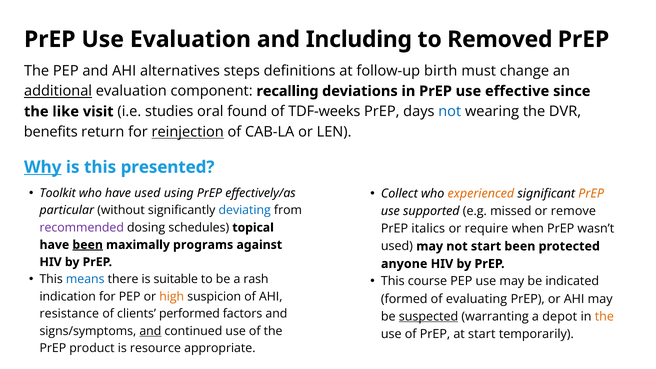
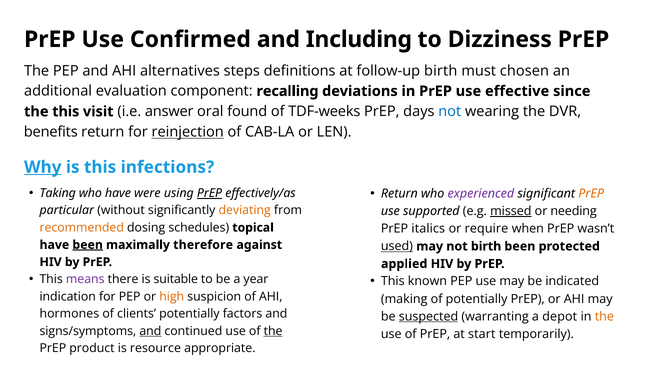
Use Evaluation: Evaluation -> Confirmed
Removed: Removed -> Dizziness
change: change -> chosen
additional underline: present -> none
the like: like -> this
studies: studies -> answer
presented: presented -> infections
Toolkit: Toolkit -> Taking
have used: used -> were
PrEP at (210, 193) underline: none -> present
Collect at (399, 194): Collect -> Return
experienced colour: orange -> purple
deviating colour: blue -> orange
missed underline: none -> present
remove: remove -> needing
recommended colour: purple -> orange
used at (397, 246) underline: none -> present
not start: start -> birth
programs: programs -> therefore
anyone: anyone -> applied
means colour: blue -> purple
rash: rash -> year
course: course -> known
formed: formed -> making
of evaluating: evaluating -> potentially
resistance: resistance -> hormones
clients performed: performed -> potentially
the at (273, 331) underline: none -> present
